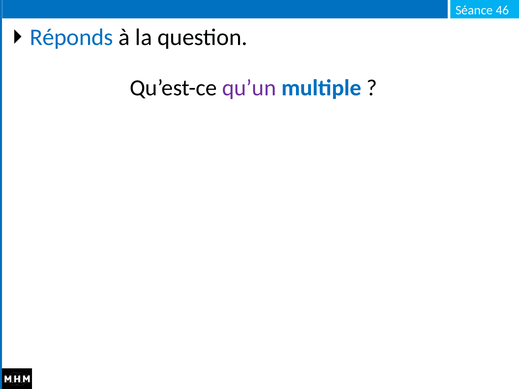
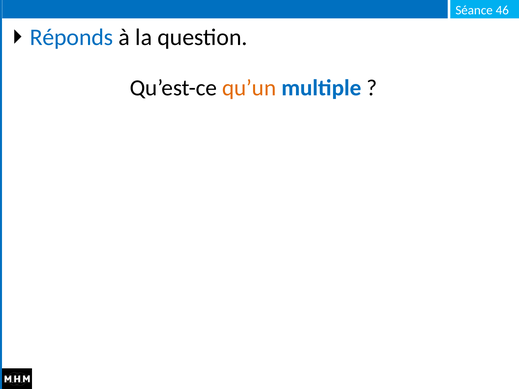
qu’un colour: purple -> orange
